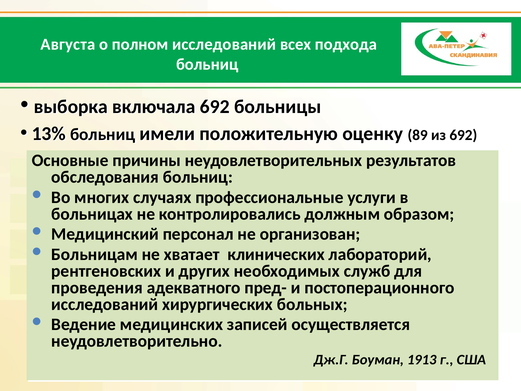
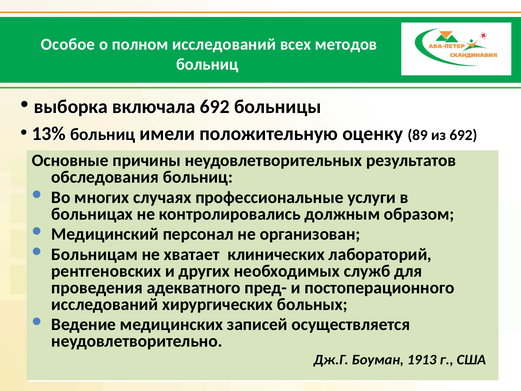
Августа: Августа -> Особое
подхода: подхода -> методов
